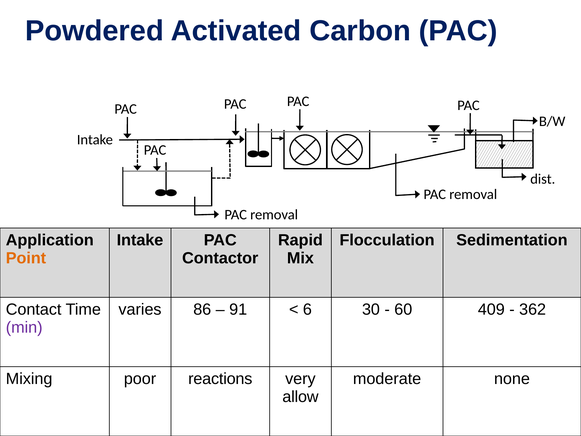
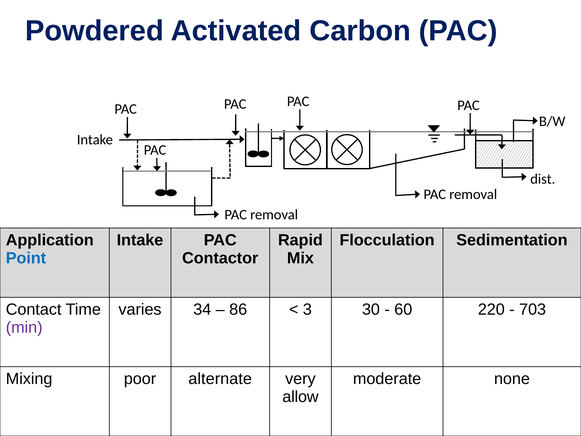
Point colour: orange -> blue
86: 86 -> 34
91: 91 -> 86
6: 6 -> 3
409: 409 -> 220
362: 362 -> 703
reactions: reactions -> alternate
